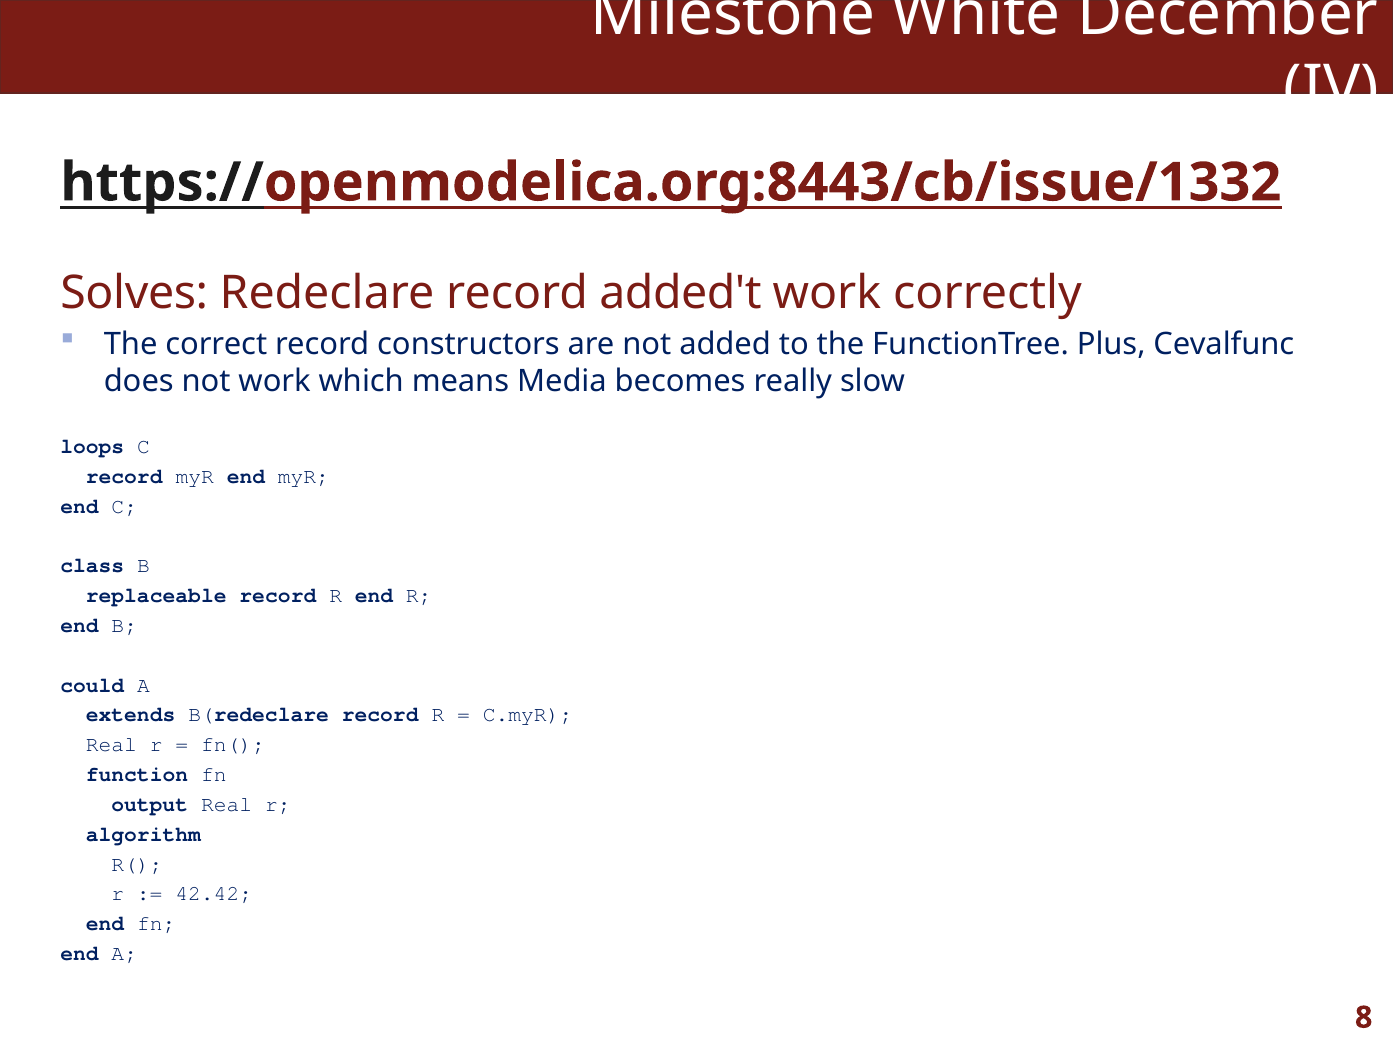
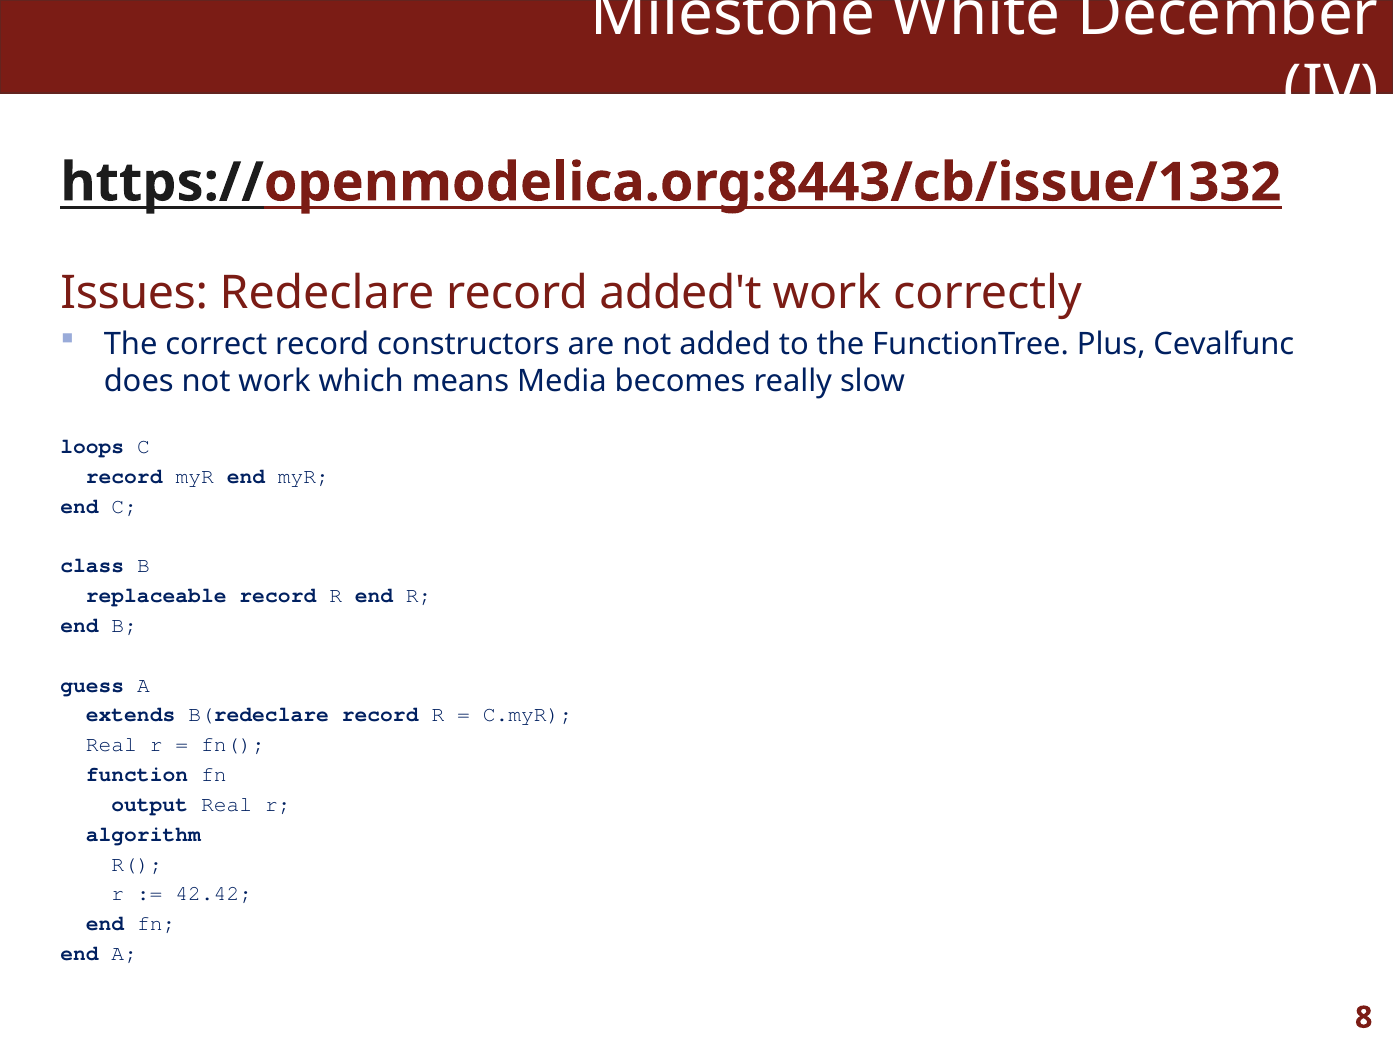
Solves: Solves -> Issues
could: could -> guess
